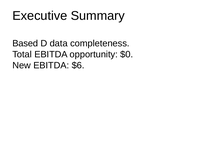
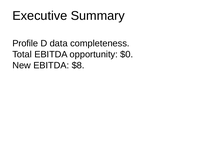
Based: Based -> Profile
$6: $6 -> $8
